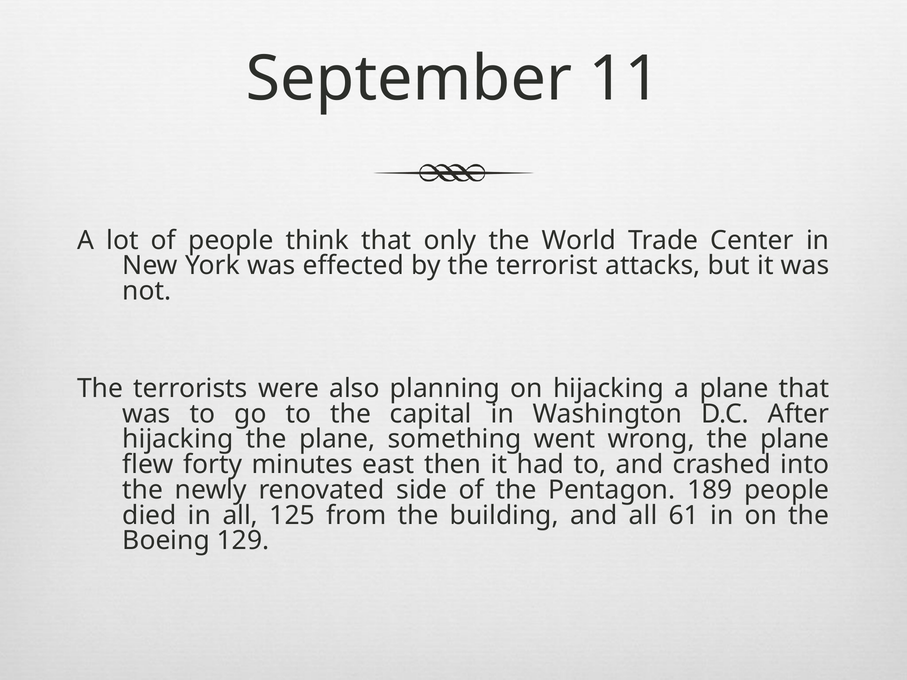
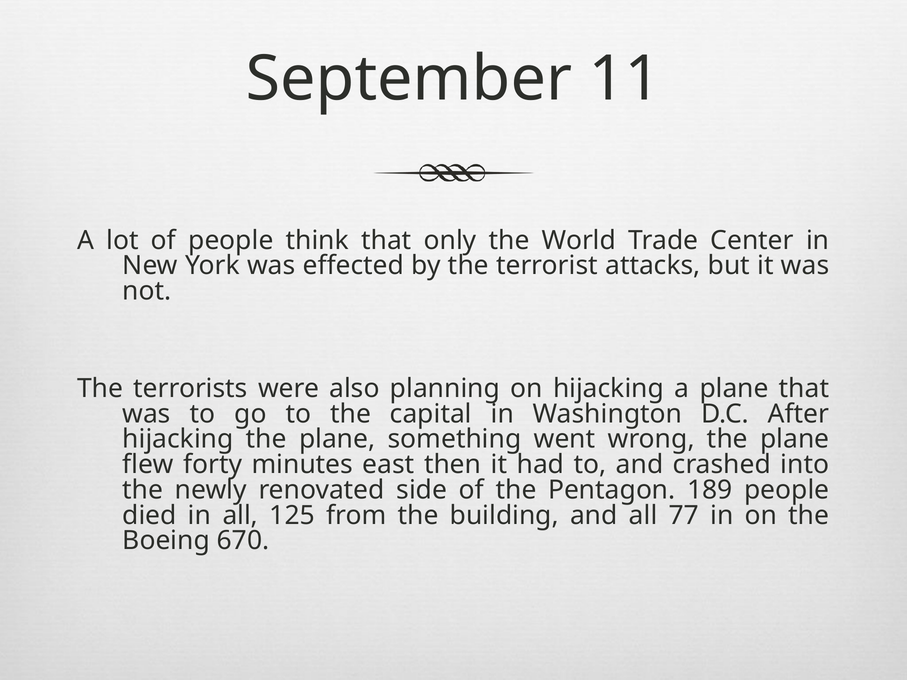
61: 61 -> 77
129: 129 -> 670
